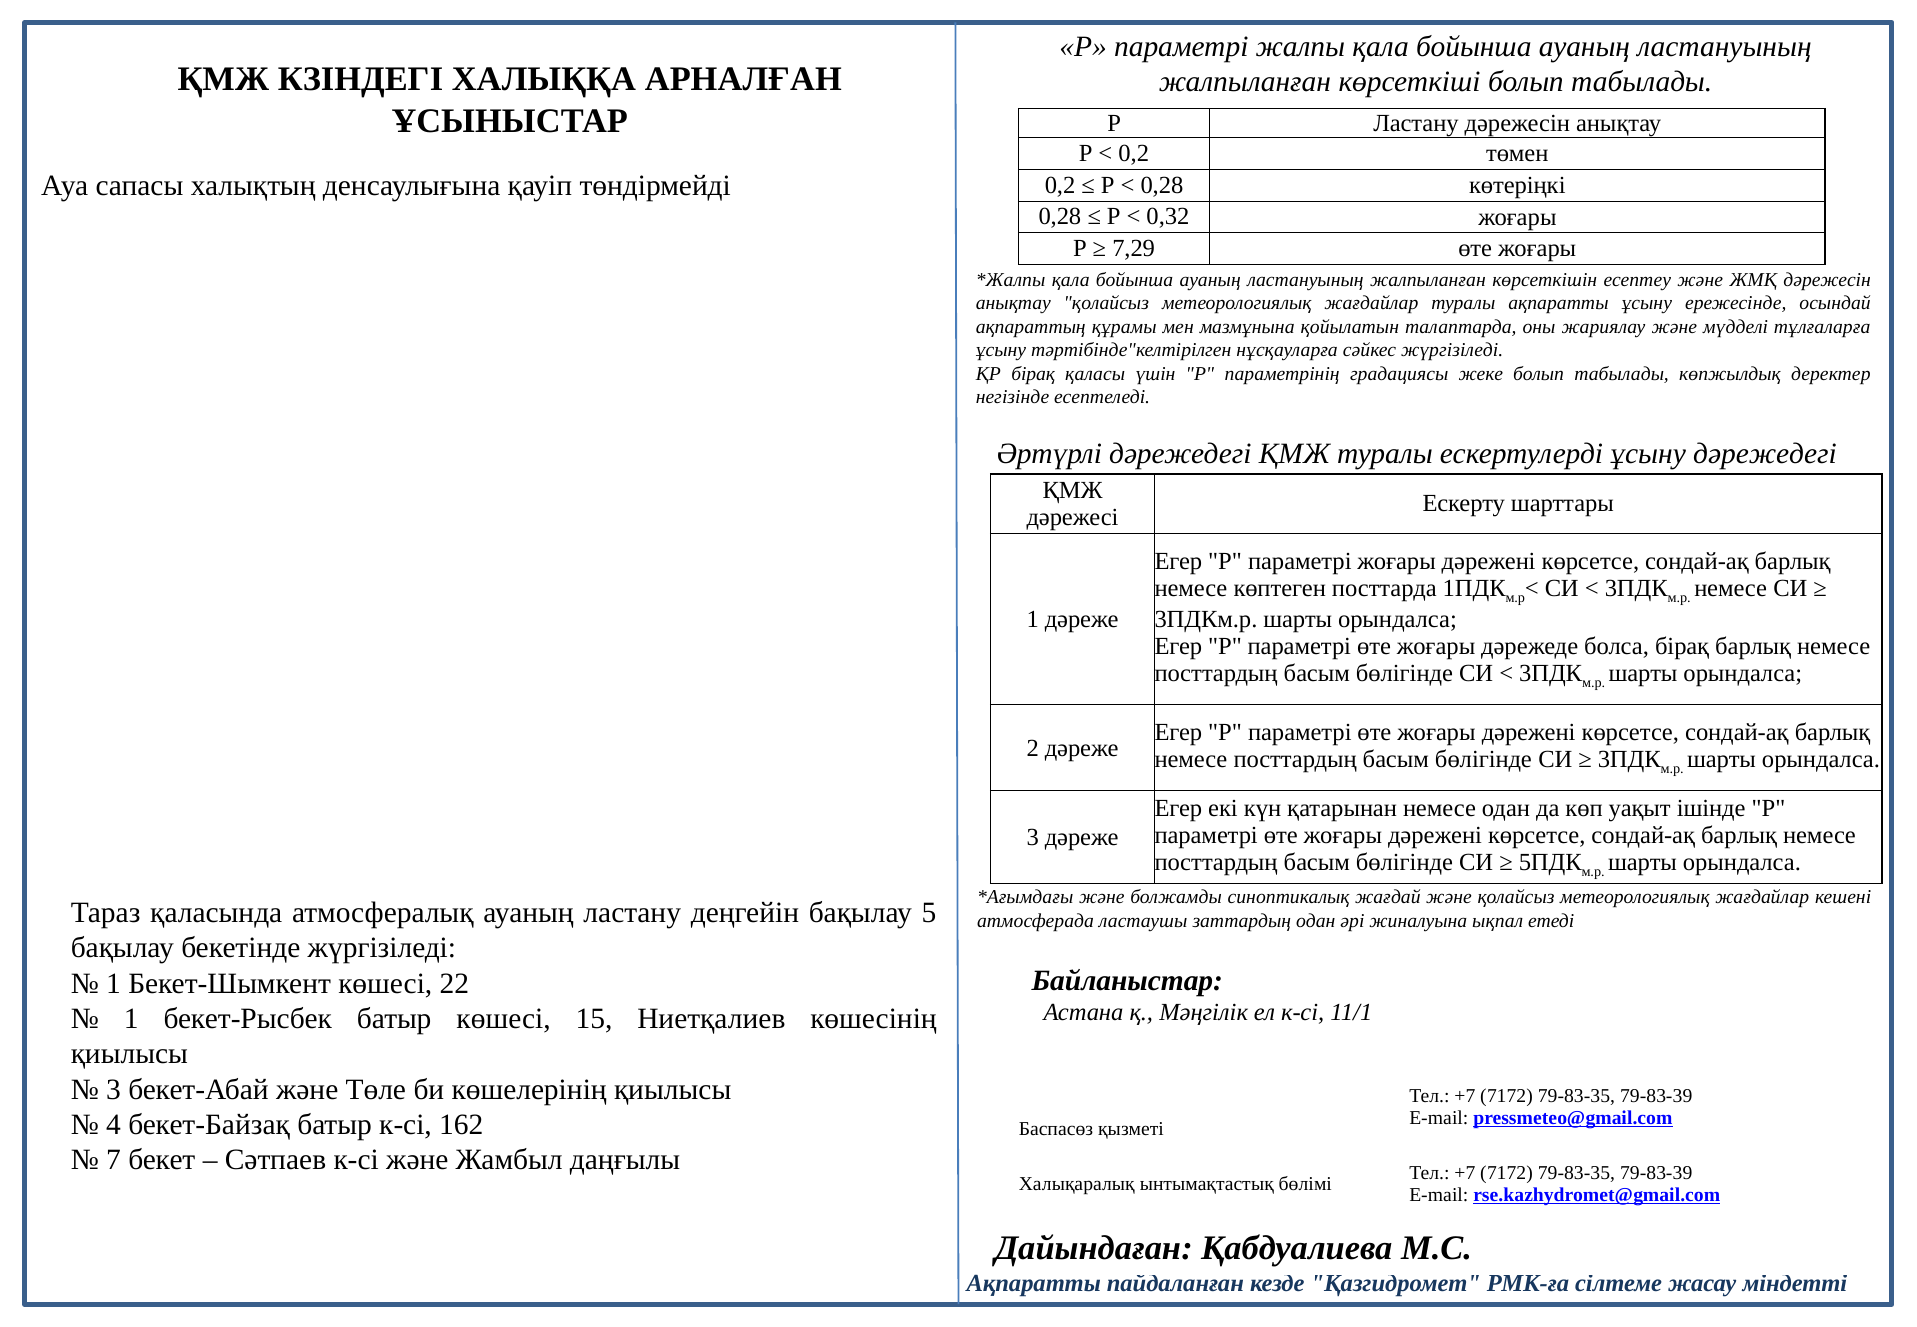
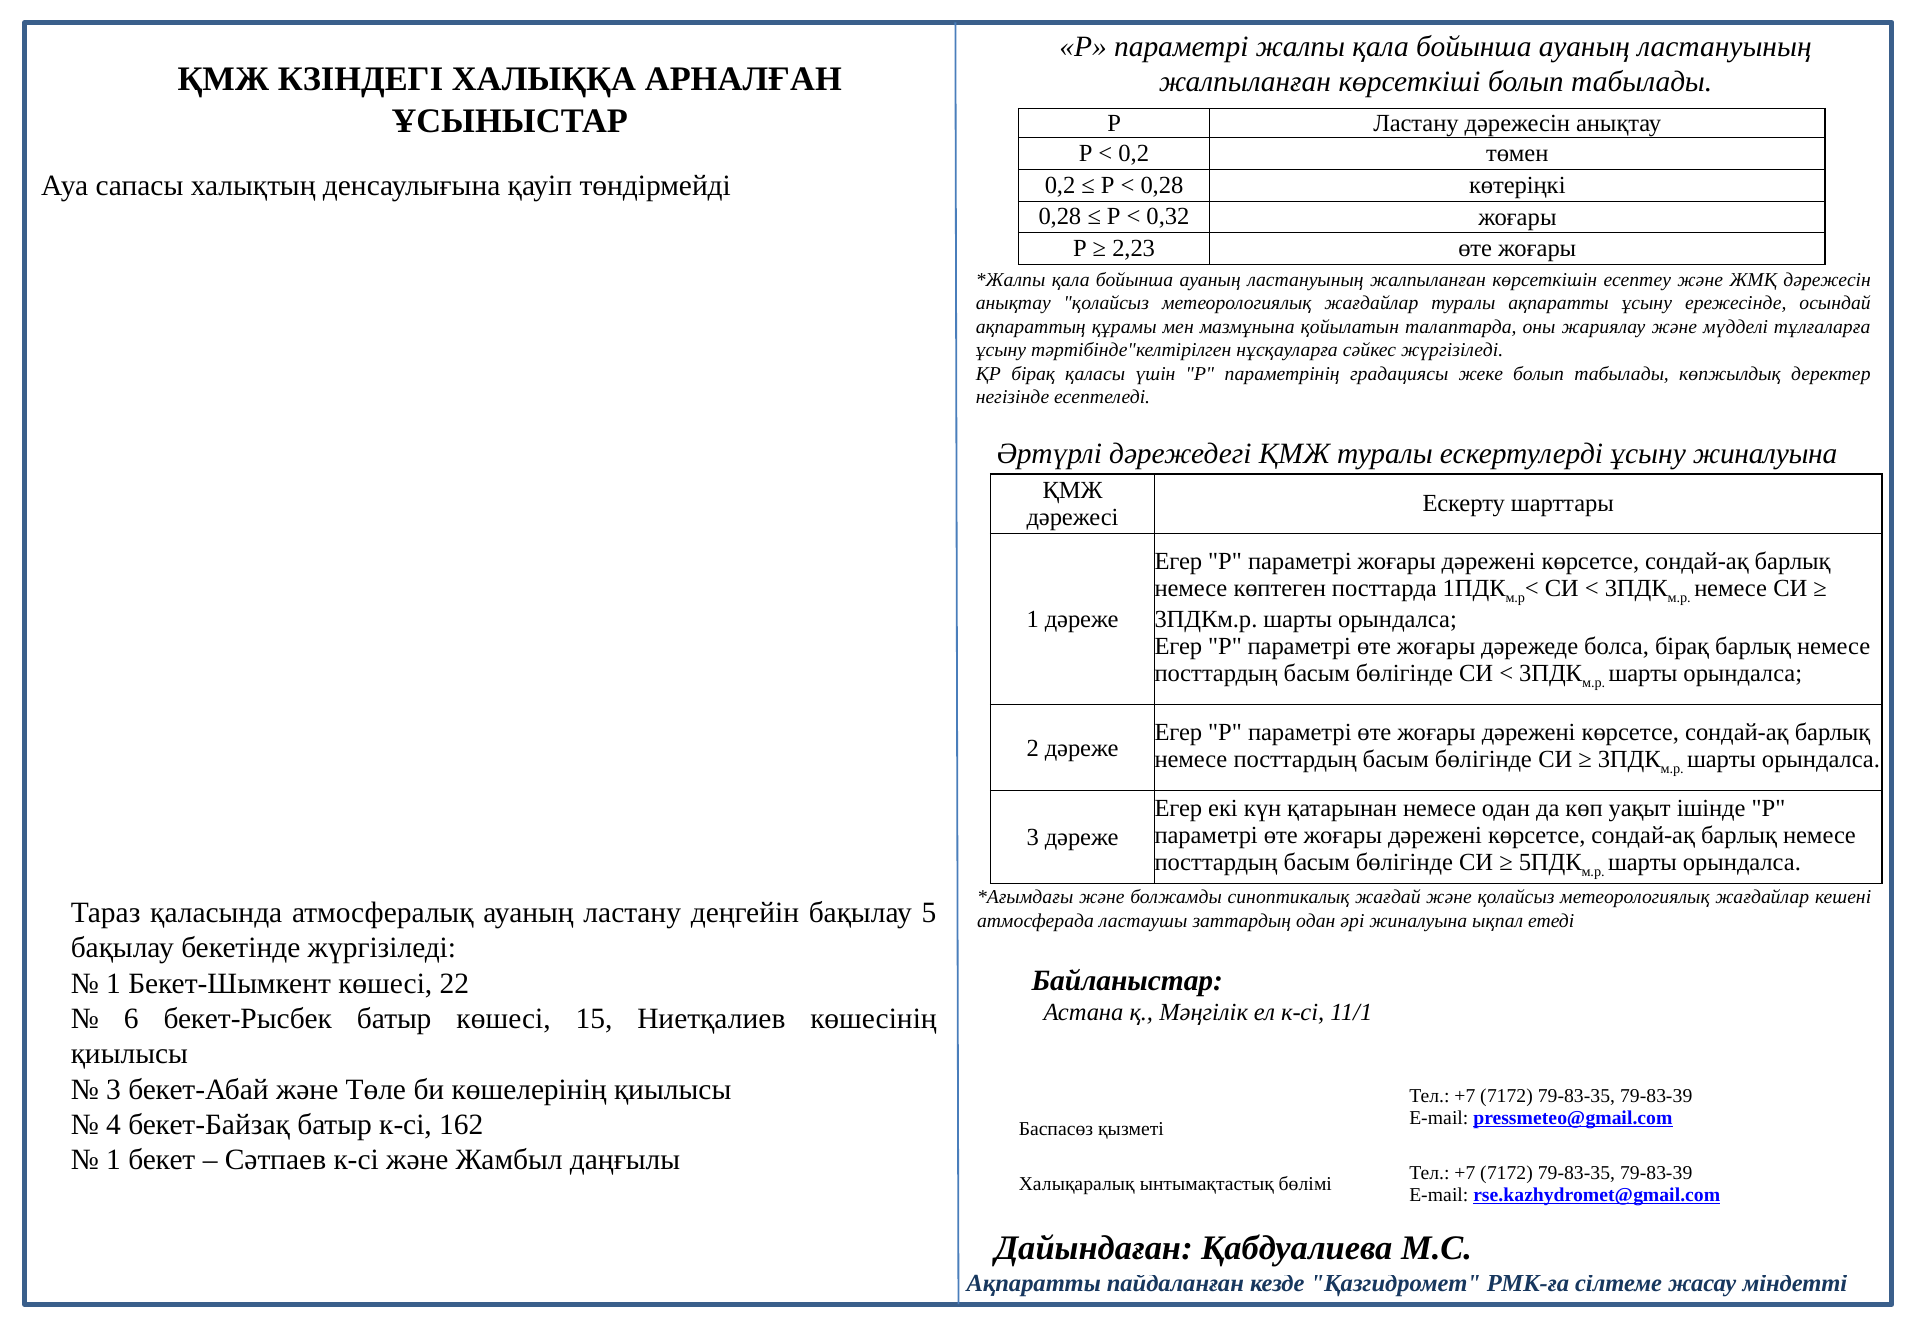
7,29: 7,29 -> 2,23
ұсыну дәрежедегі: дәрежедегі -> жиналуына
1 at (131, 1019): 1 -> 6
7 at (114, 1160): 7 -> 1
